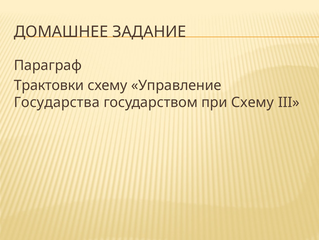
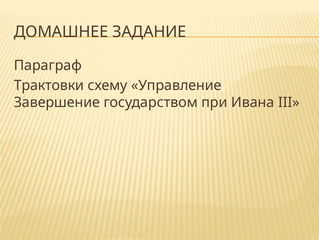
Государства: Государства -> Завершение
при Схему: Схему -> Ивана
